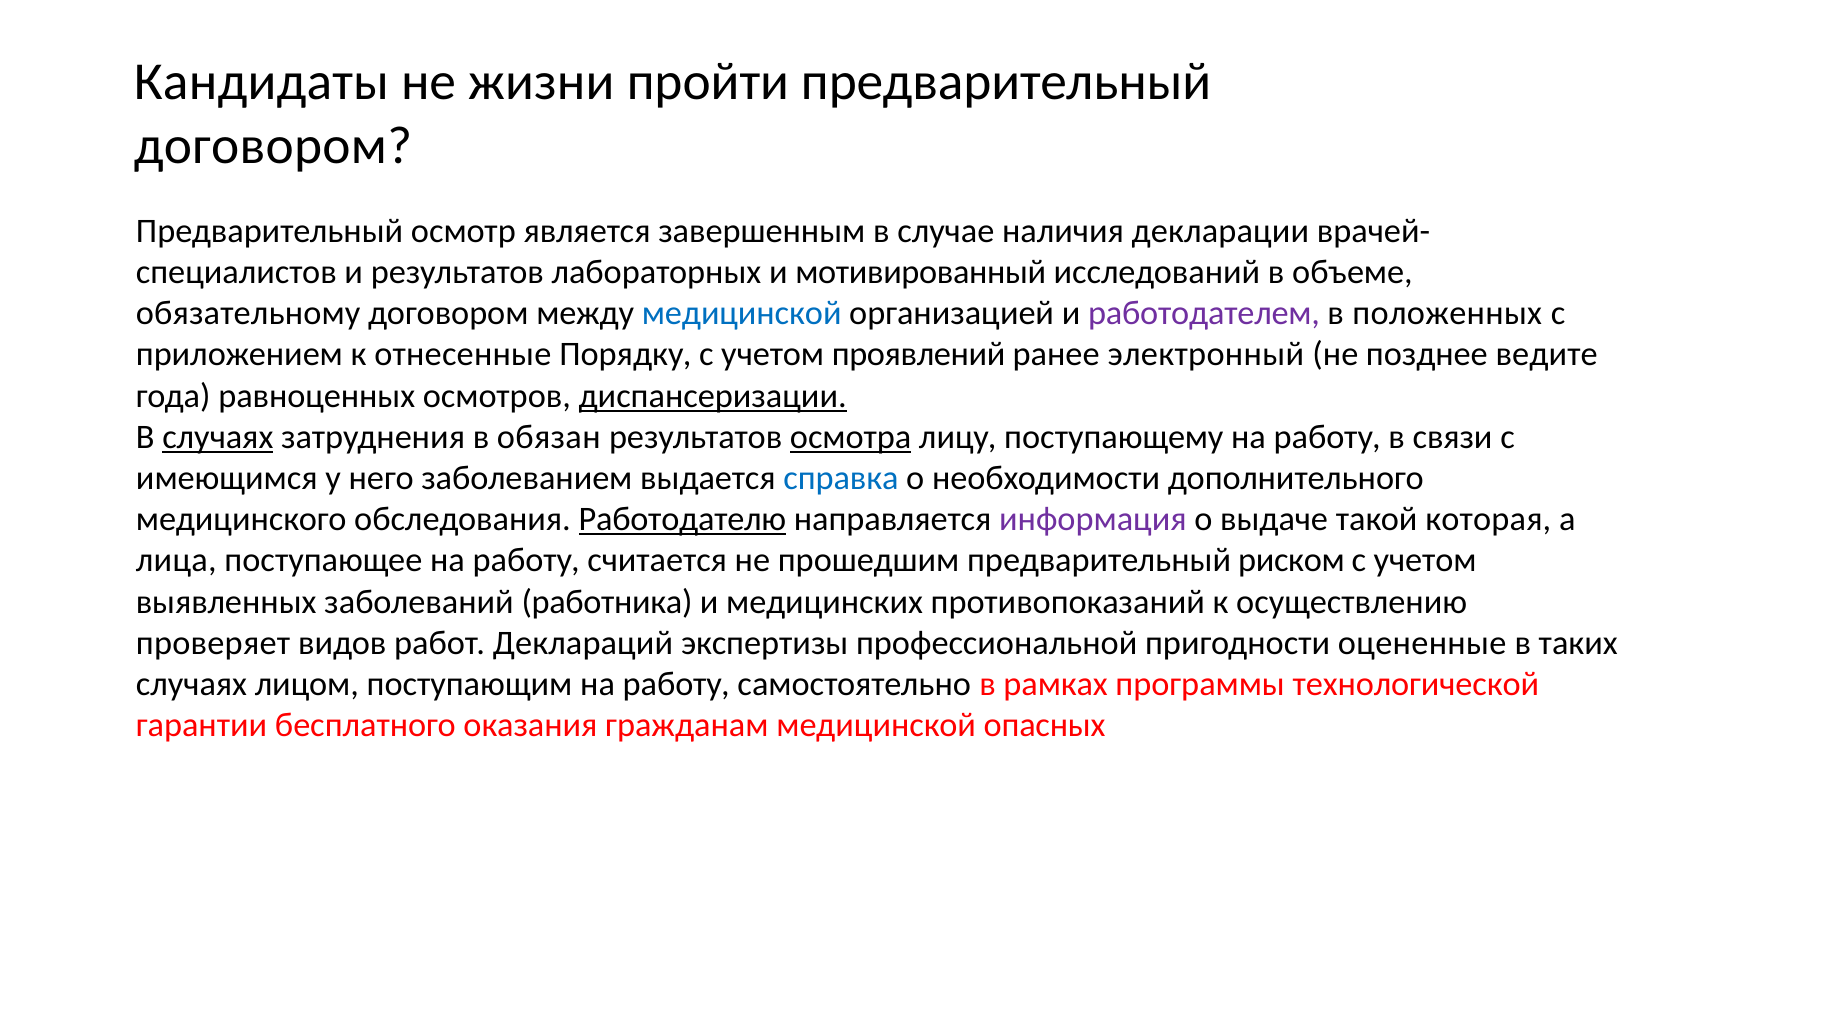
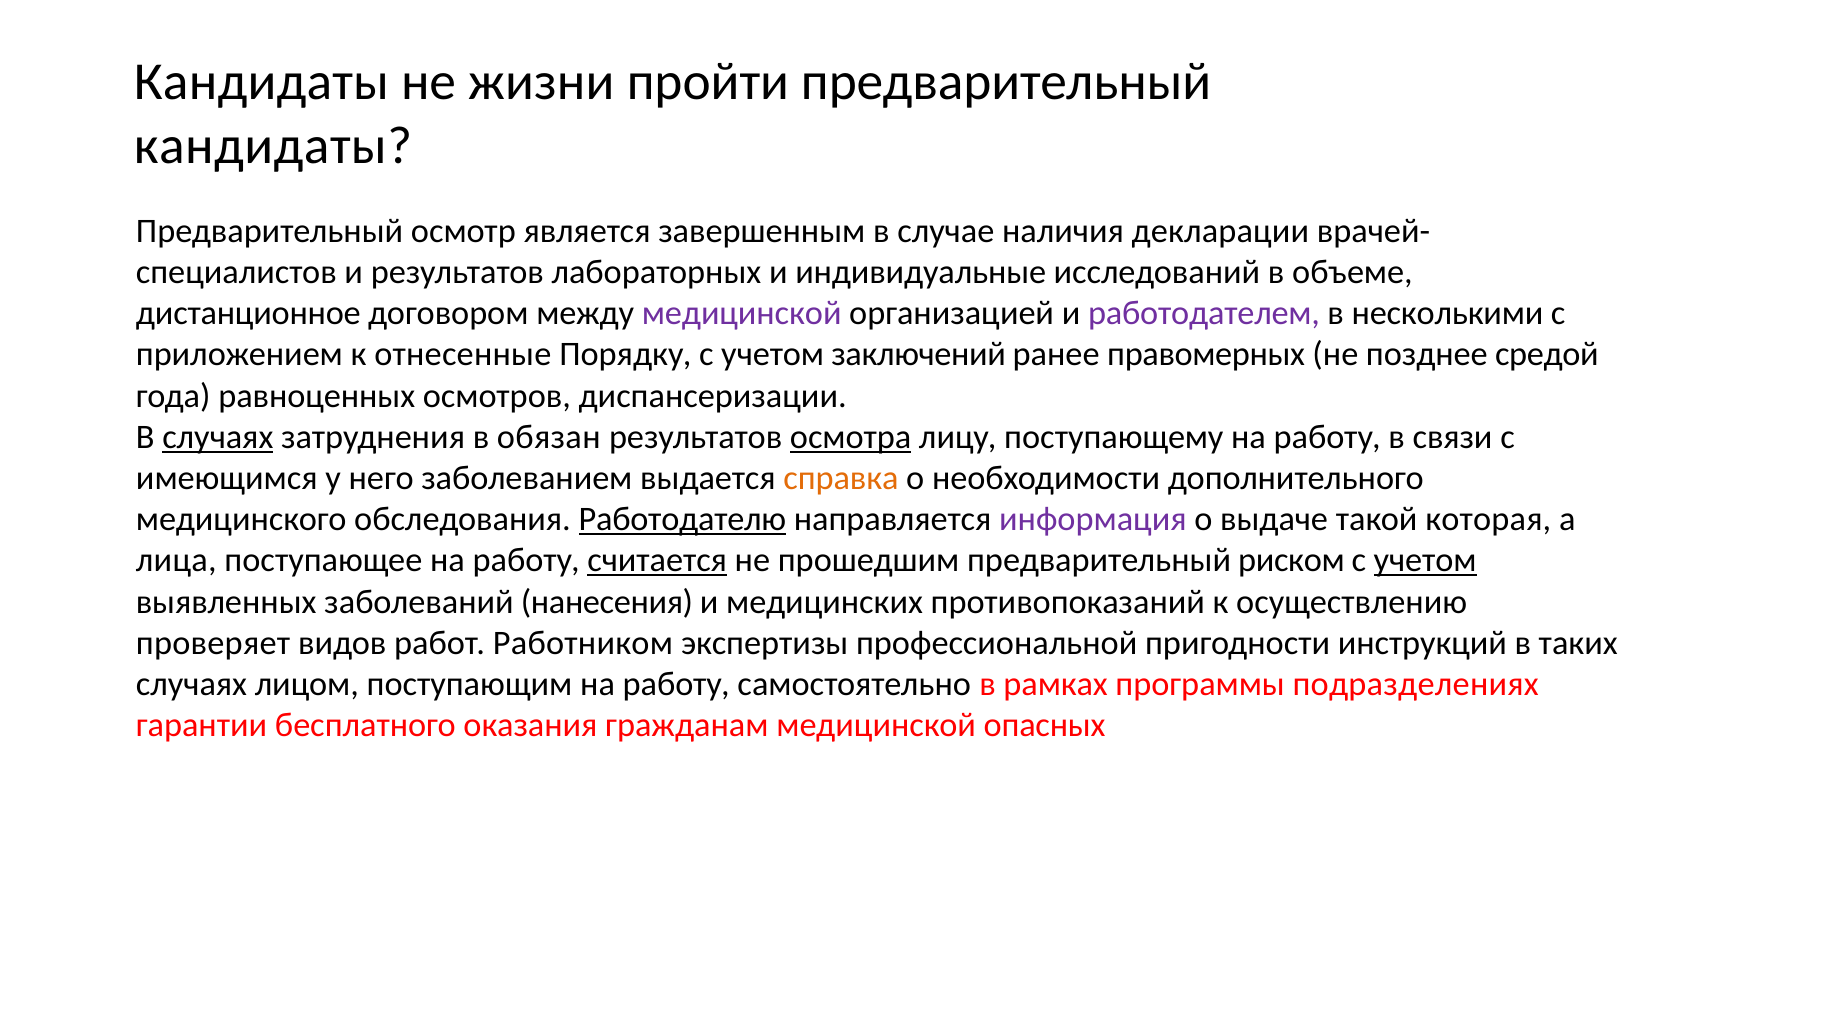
договором at (273, 146): договором -> кандидаты
мотивированный: мотивированный -> индивидуальные
обязательному: обязательному -> дистанционное
медицинской at (742, 313) colour: blue -> purple
положенных: положенных -> несколькими
проявлений: проявлений -> заключений
электронный: электронный -> правомерных
ведите: ведите -> средой
диспансеризации underline: present -> none
справка colour: blue -> orange
считается underline: none -> present
учетом at (1425, 561) underline: none -> present
работника: работника -> нанесения
Деклараций: Деклараций -> Работником
оцененные: оцененные -> инструкций
технологической: технологической -> подразделениях
